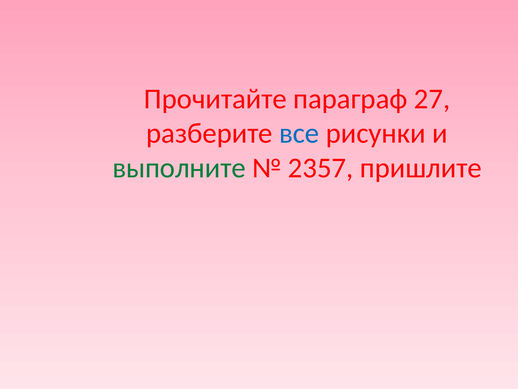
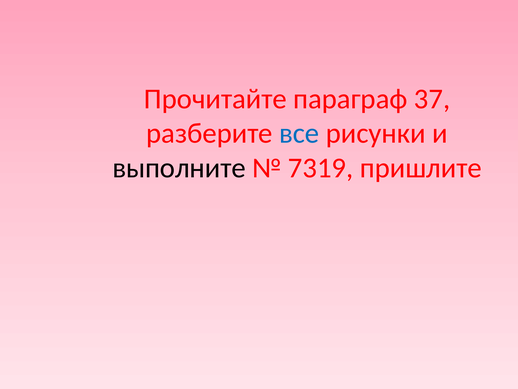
27: 27 -> 37
выполните colour: green -> black
2357: 2357 -> 7319
